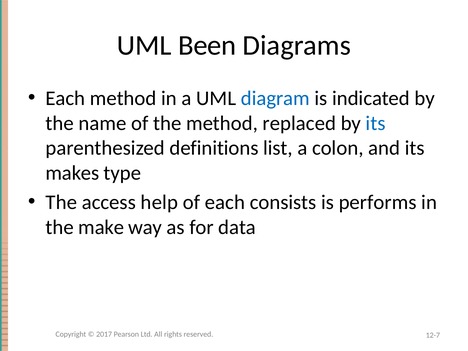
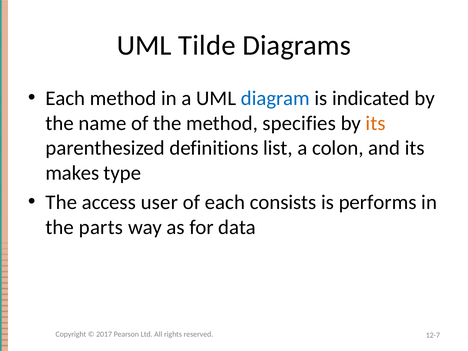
Been: Been -> Tilde
replaced: replaced -> specifies
its at (376, 123) colour: blue -> orange
help: help -> user
make: make -> parts
